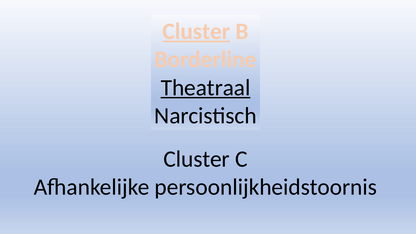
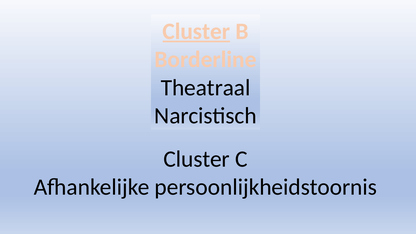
Theatraal underline: present -> none
